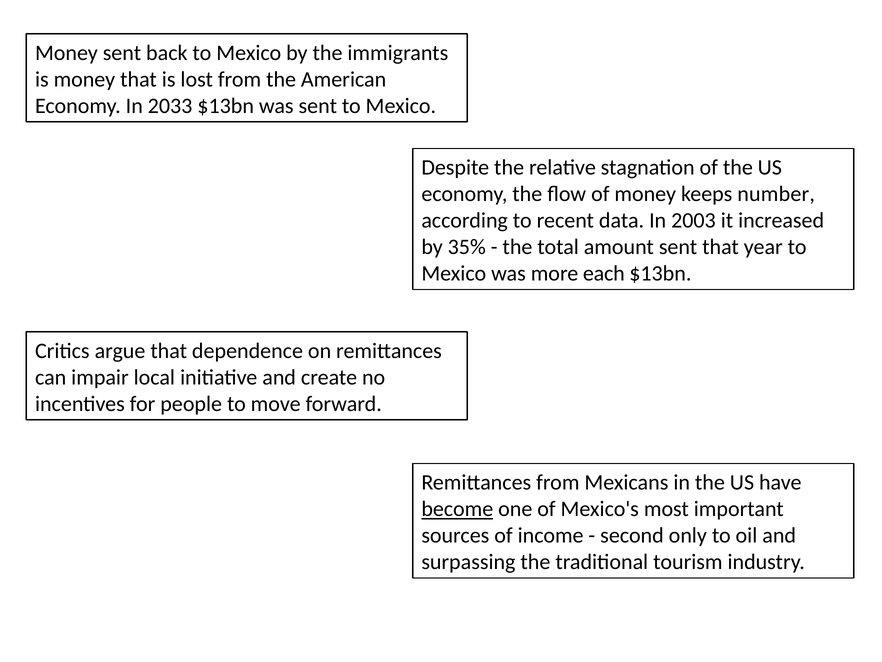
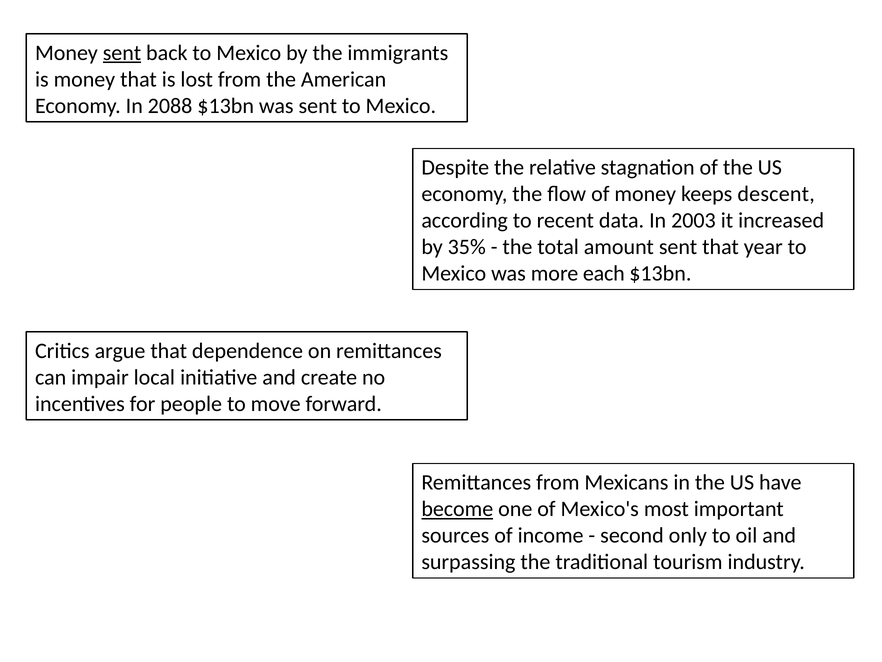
sent at (122, 53) underline: none -> present
2033: 2033 -> 2088
number: number -> descent
